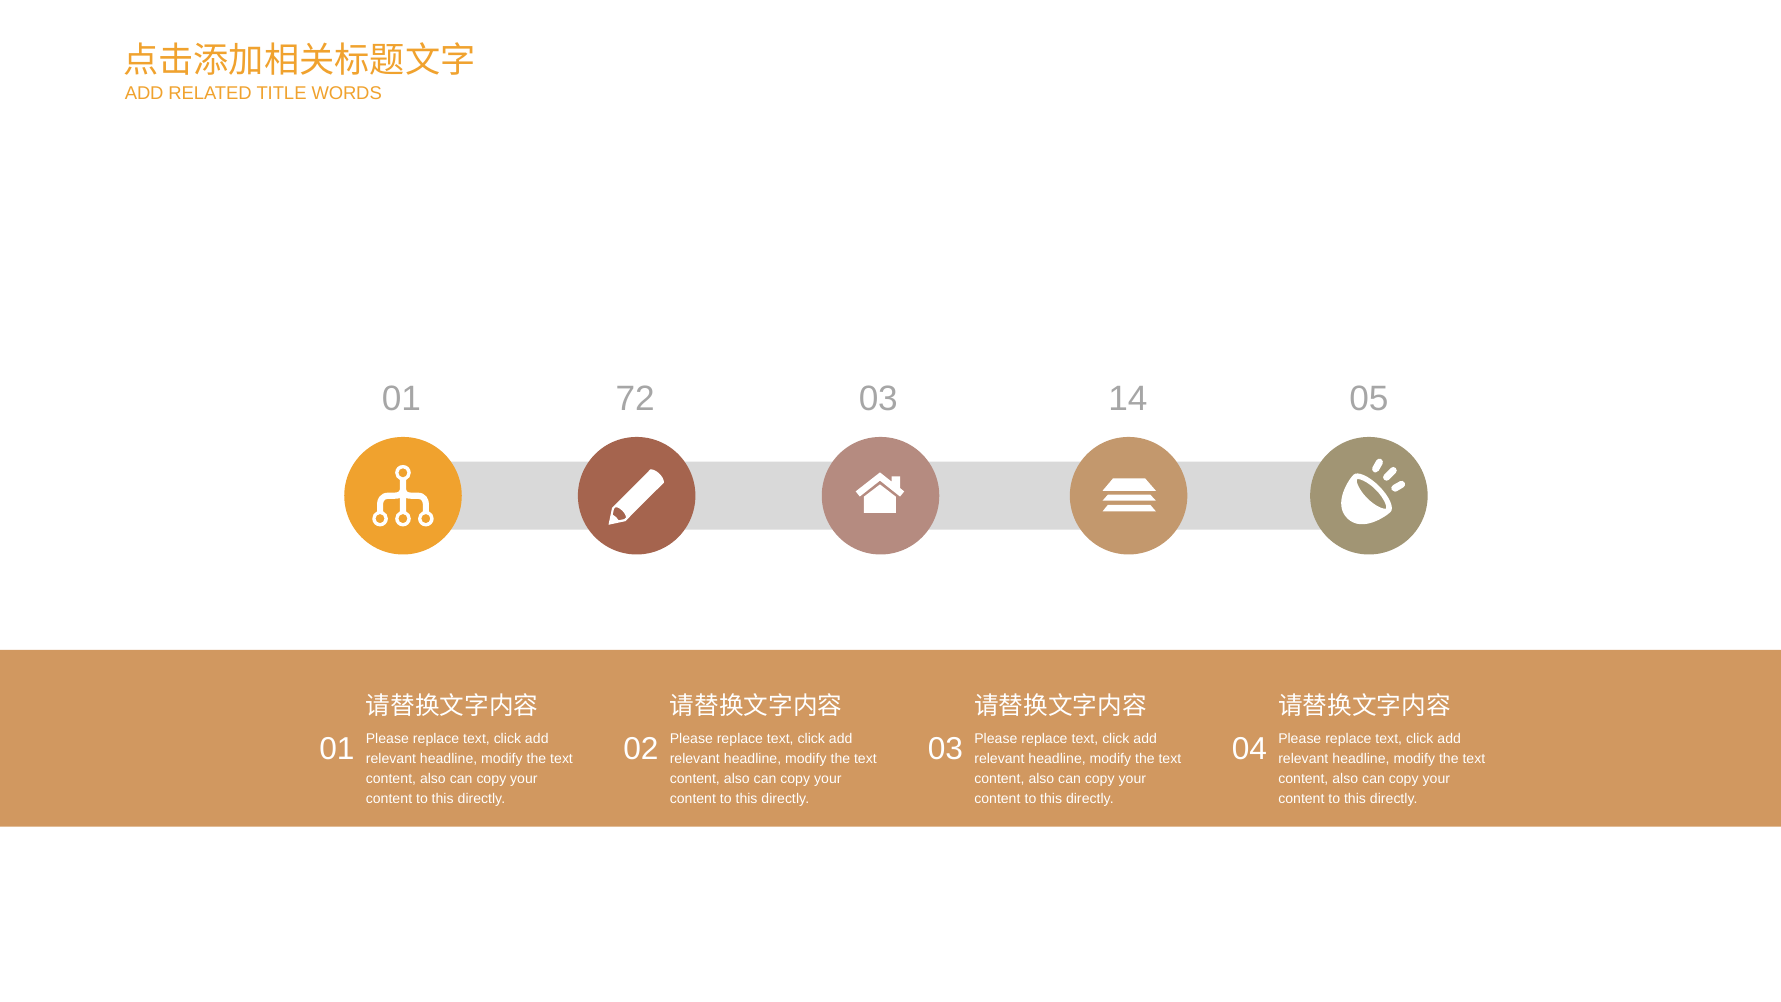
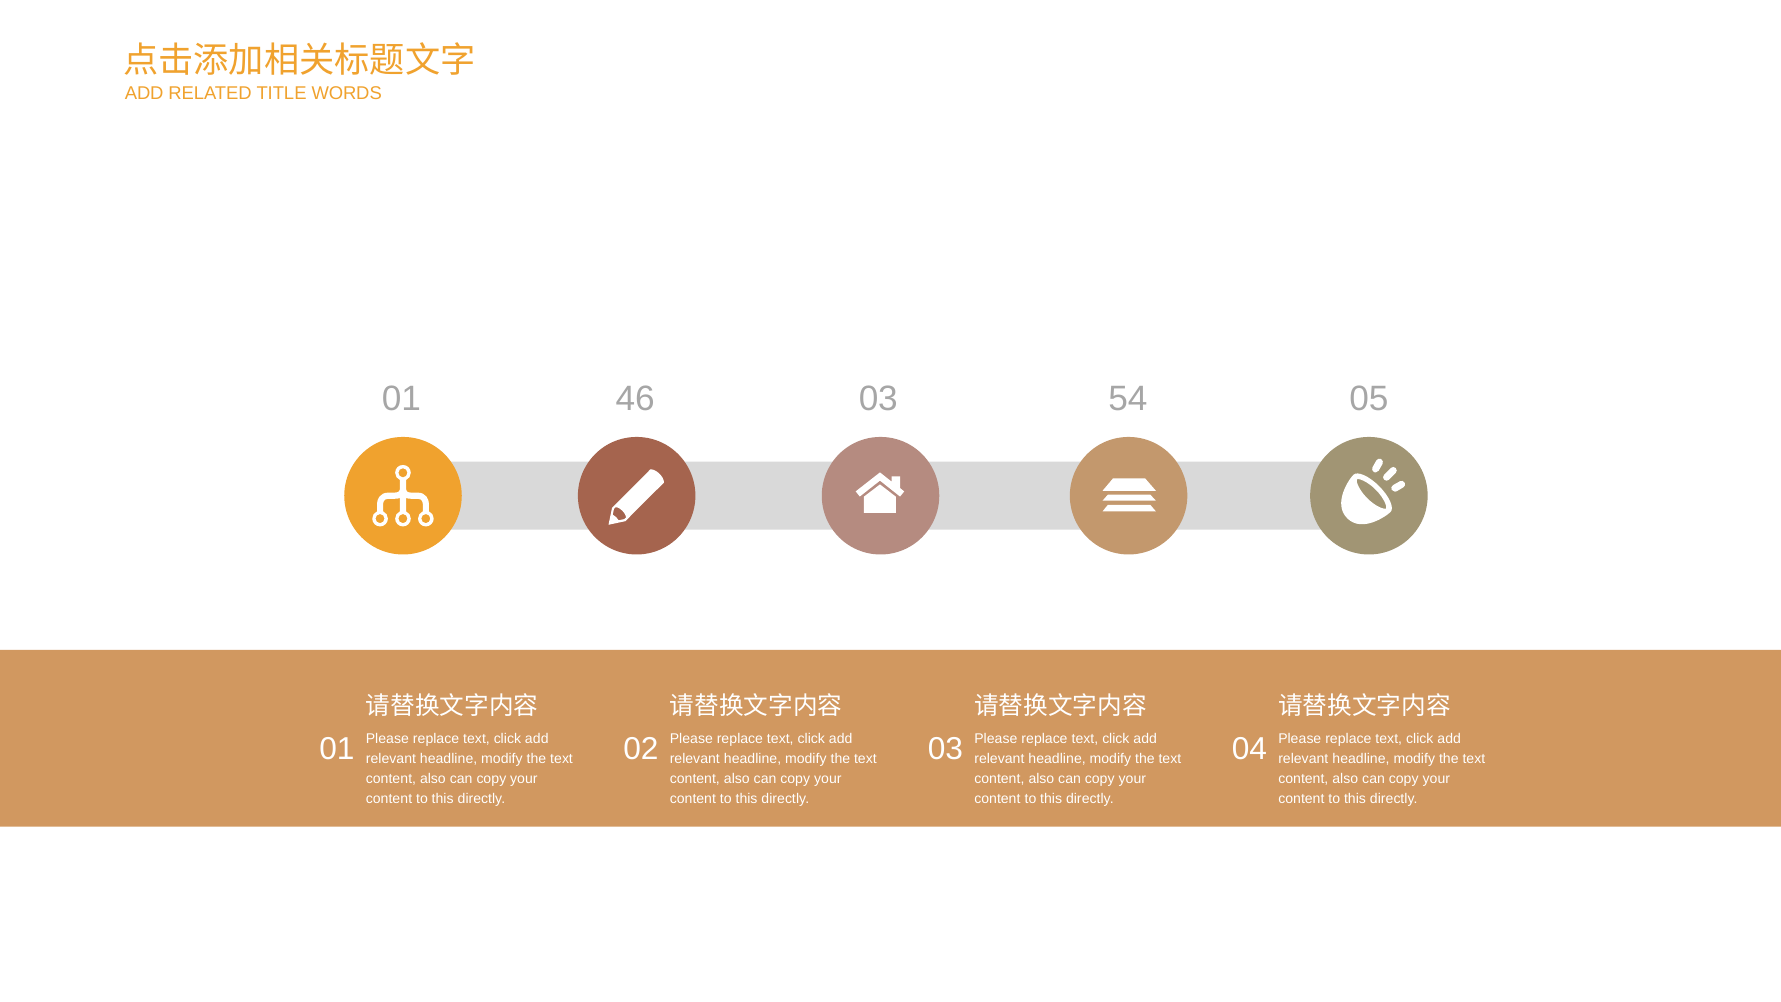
72: 72 -> 46
14: 14 -> 54
